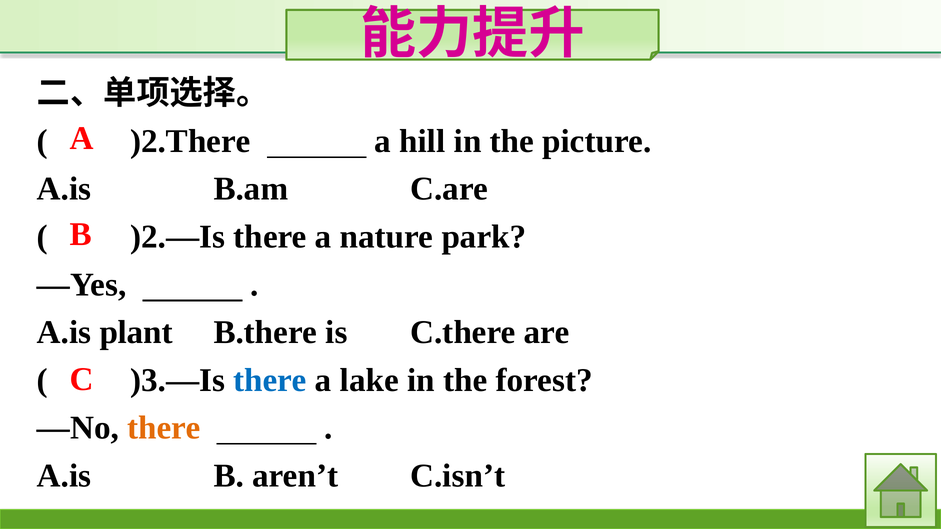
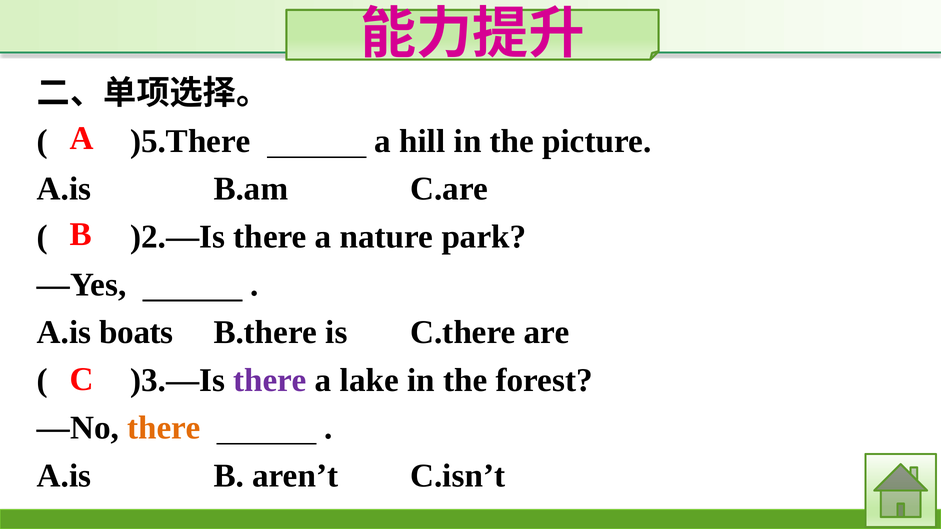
)2.There: )2.There -> )5.There
plant: plant -> boats
there at (270, 380) colour: blue -> purple
